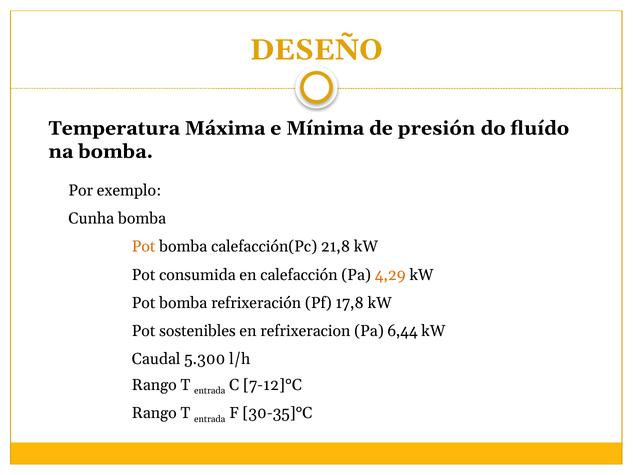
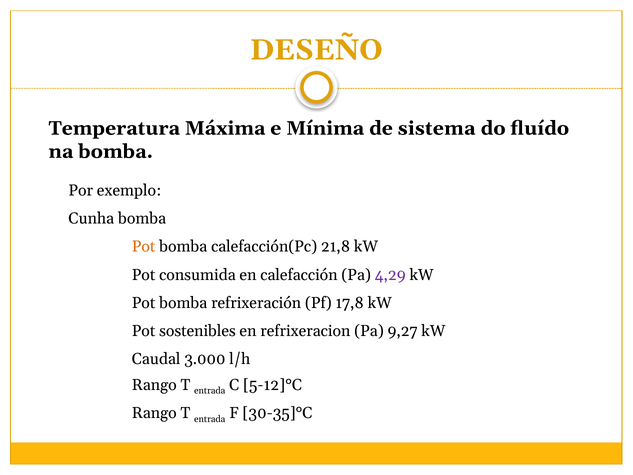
presión: presión -> sistema
4,29 colour: orange -> purple
6,44: 6,44 -> 9,27
5.300: 5.300 -> 3.000
7-12]°C: 7-12]°C -> 5-12]°C
